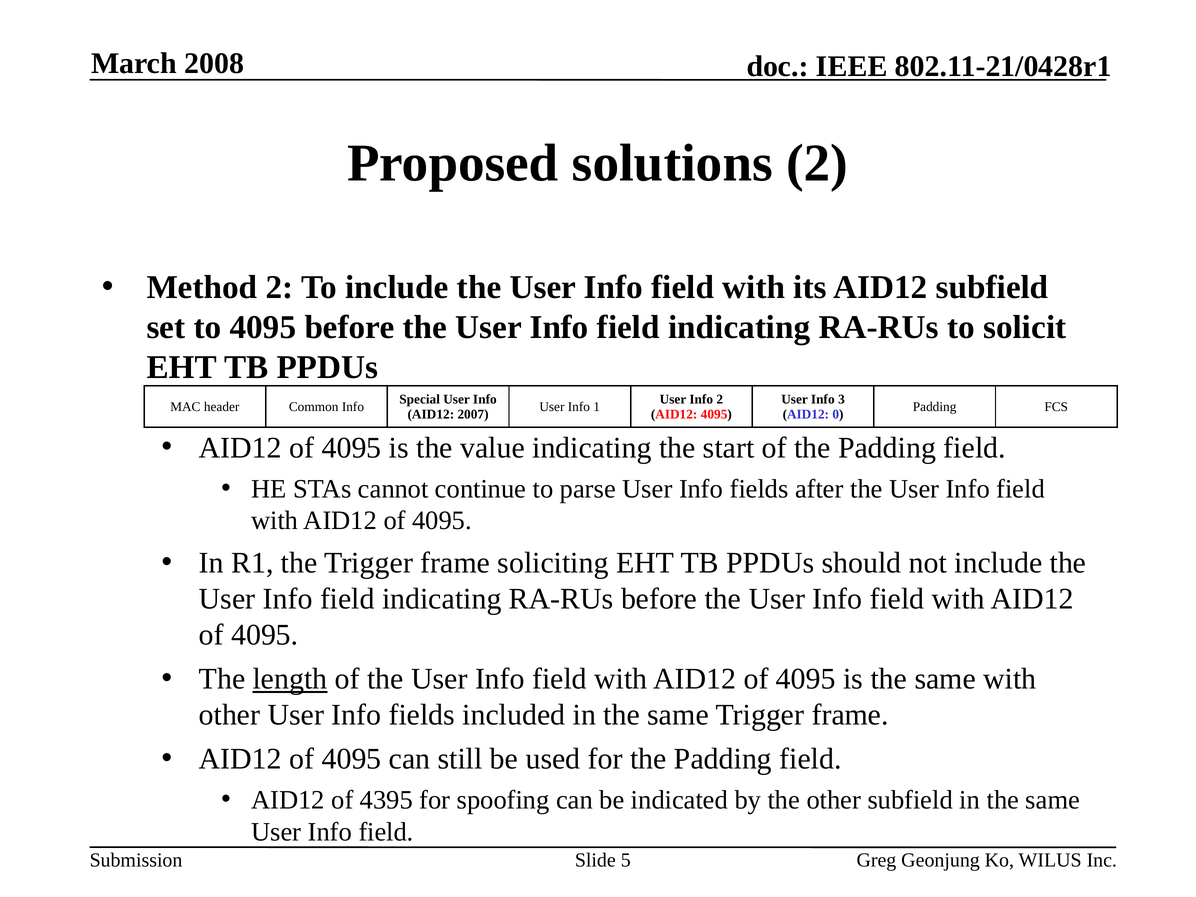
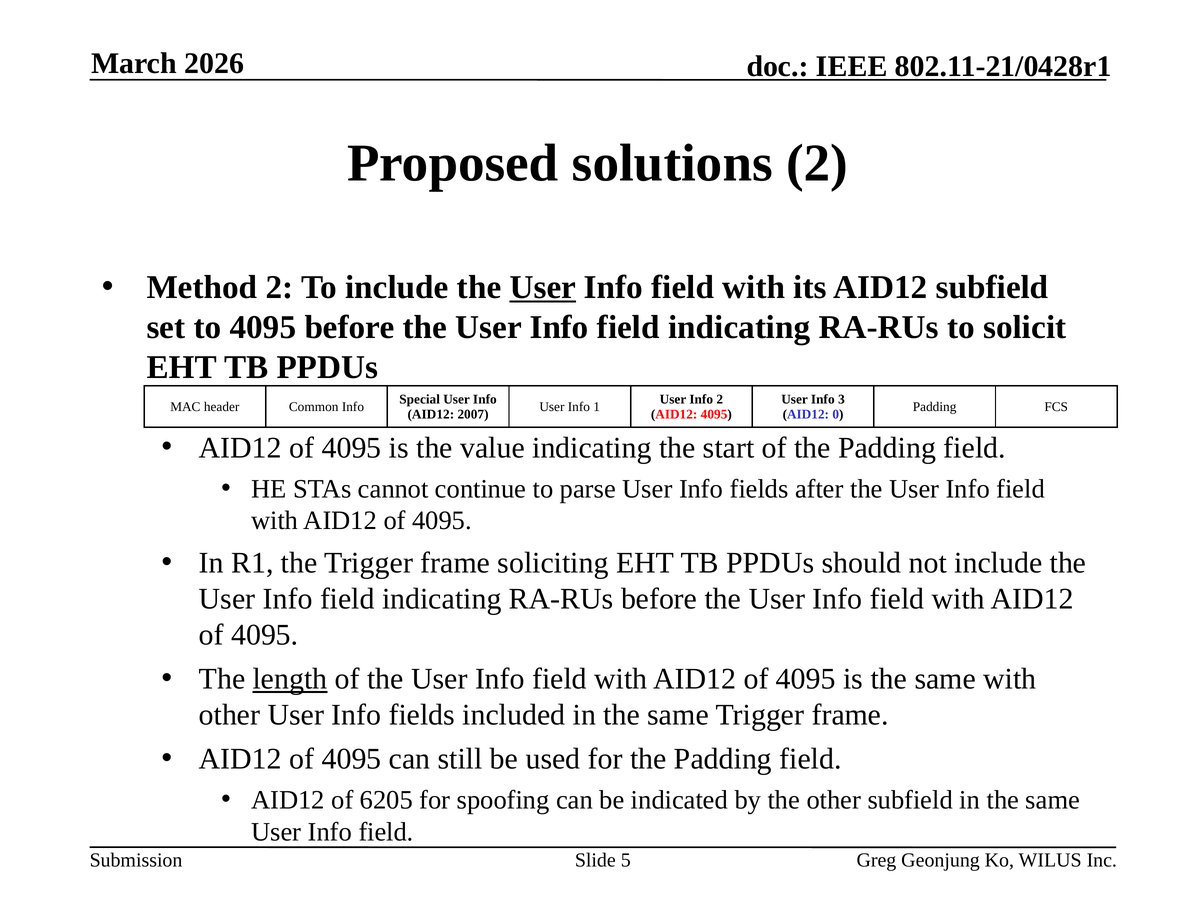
2008: 2008 -> 2026
User at (543, 287) underline: none -> present
4395: 4395 -> 6205
